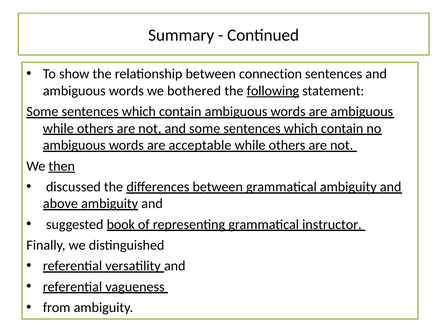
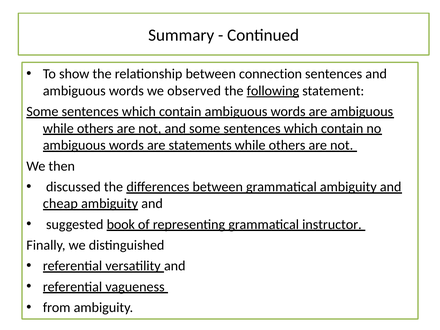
bothered: bothered -> observed
acceptable: acceptable -> statements
then underline: present -> none
above: above -> cheap
